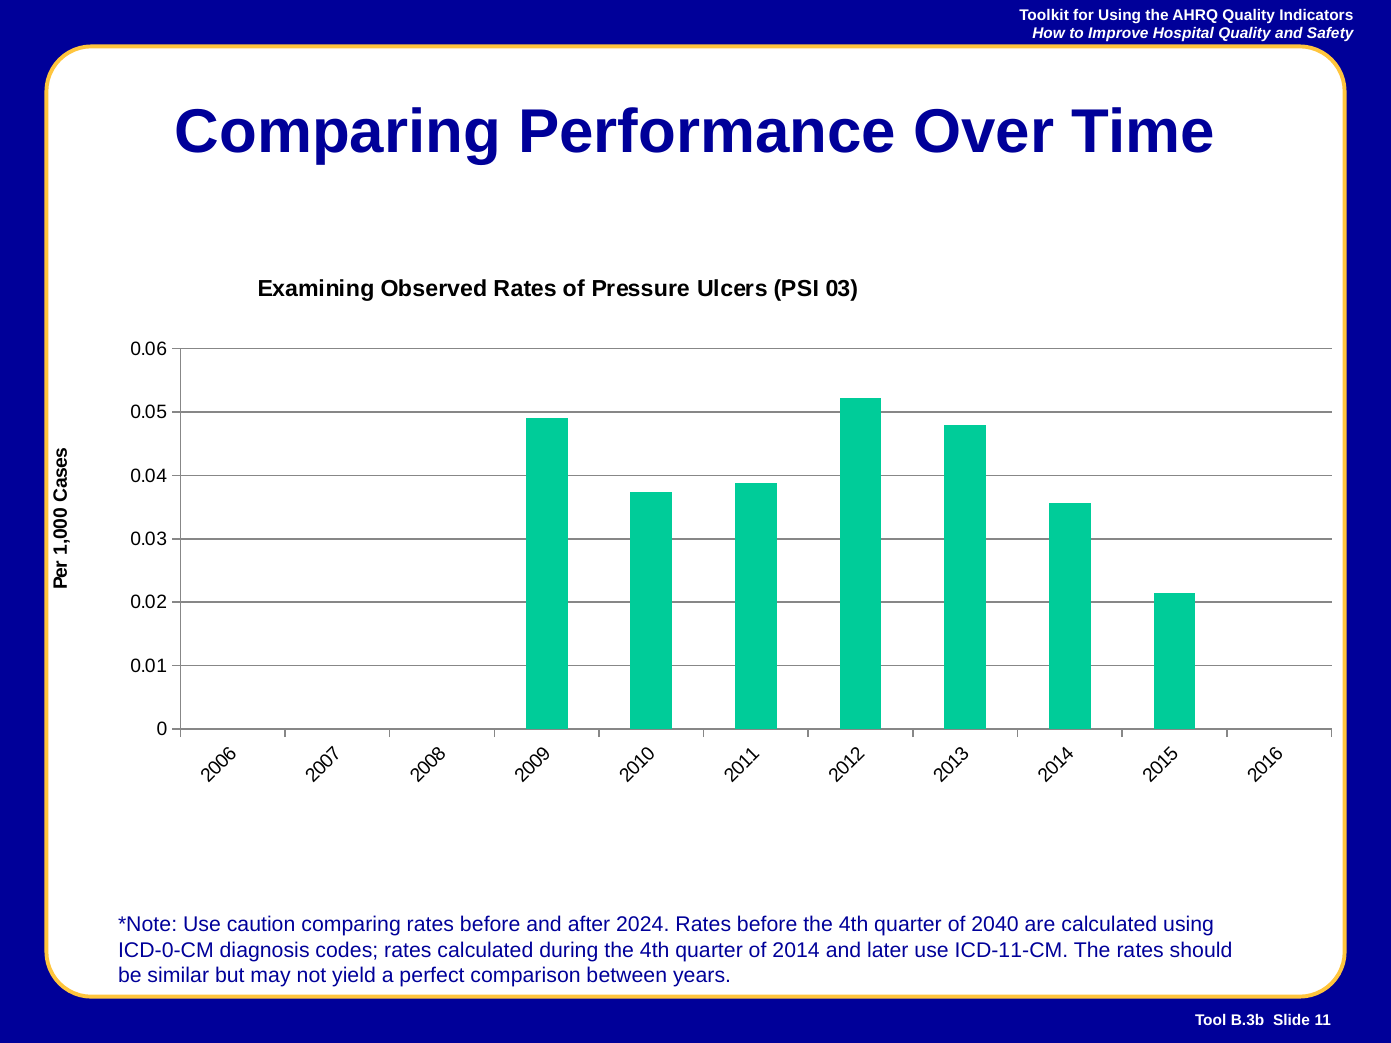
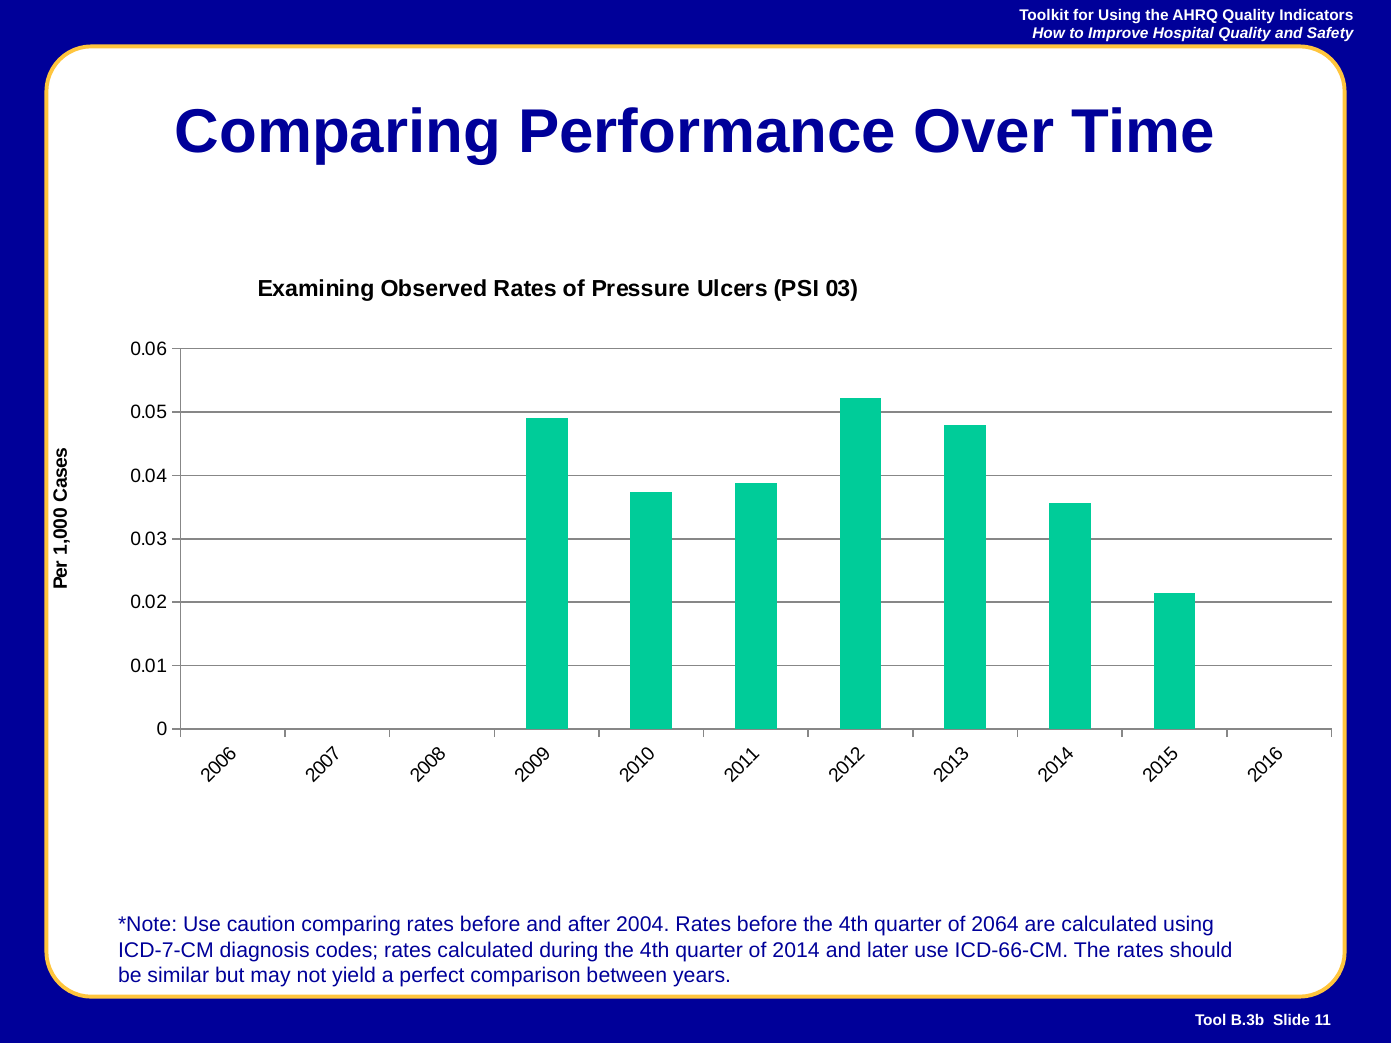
2024: 2024 -> 2004
2040: 2040 -> 2064
ICD-0-CM: ICD-0-CM -> ICD-7-CM
ICD-11-CM: ICD-11-CM -> ICD-66-CM
